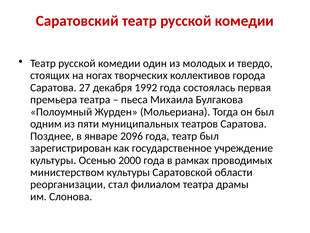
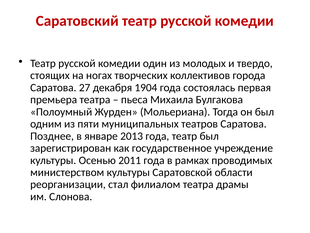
1992: 1992 -> 1904
2096: 2096 -> 2013
2000: 2000 -> 2011
